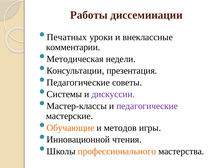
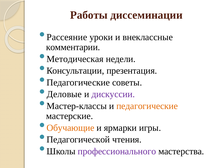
Печатных: Печатных -> Рассеяние
Системы: Системы -> Деловые
педагогические at (147, 105) colour: purple -> orange
методов: методов -> ярмарки
Инновационной: Инновационной -> Педагогической
профессионального colour: orange -> purple
